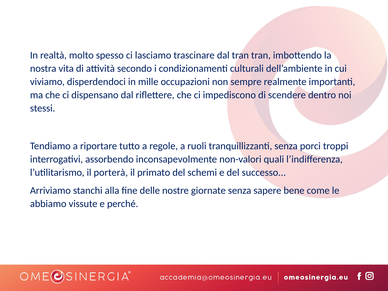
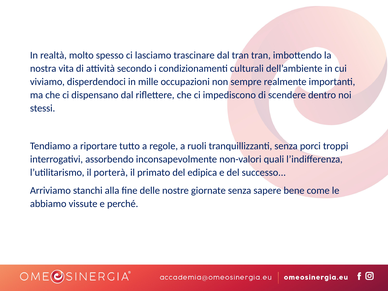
schemi: schemi -> edipica
